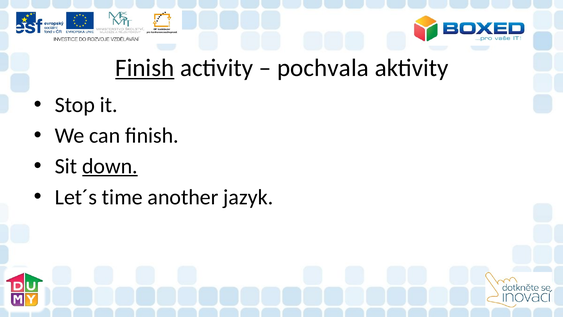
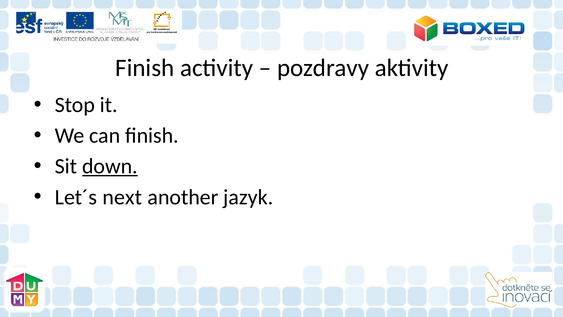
Finish at (145, 68) underline: present -> none
pochvala: pochvala -> pozdravy
time: time -> next
